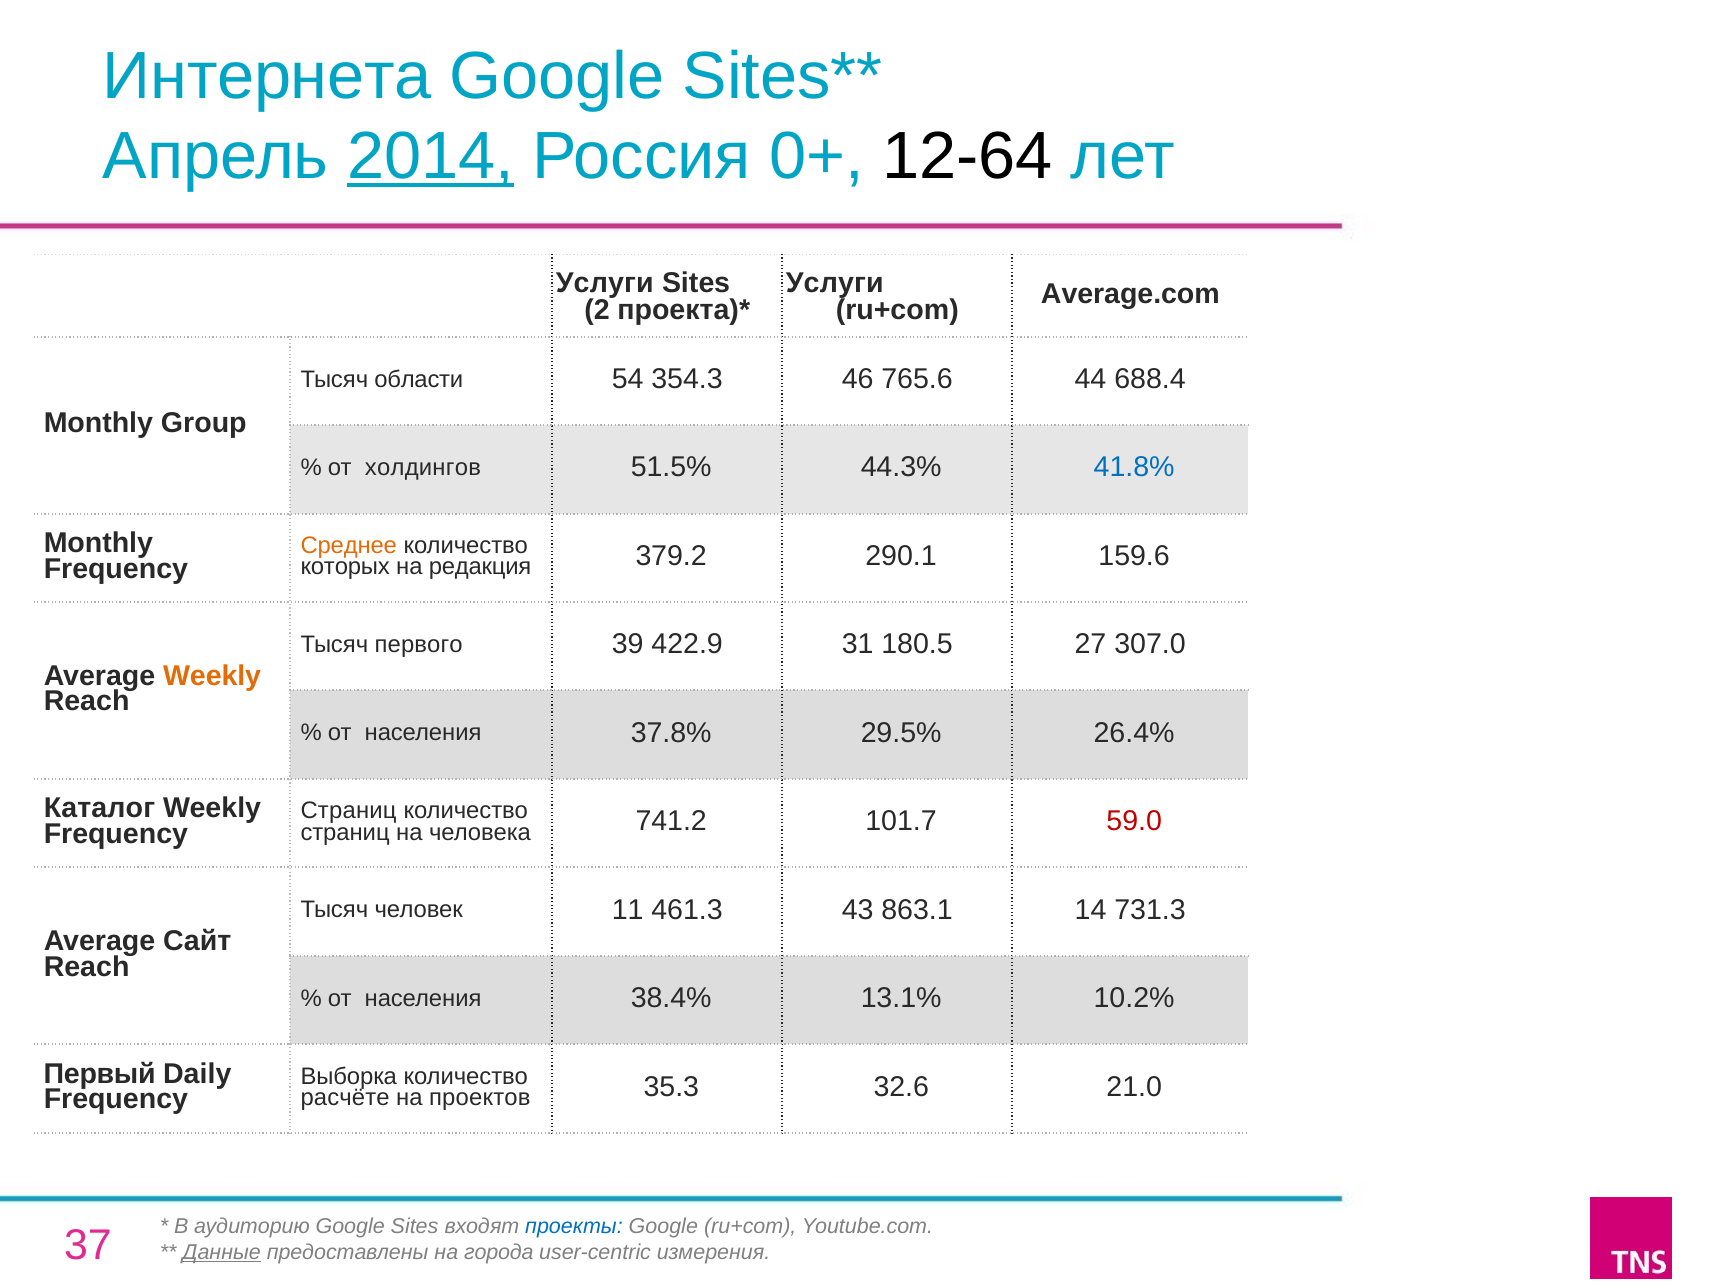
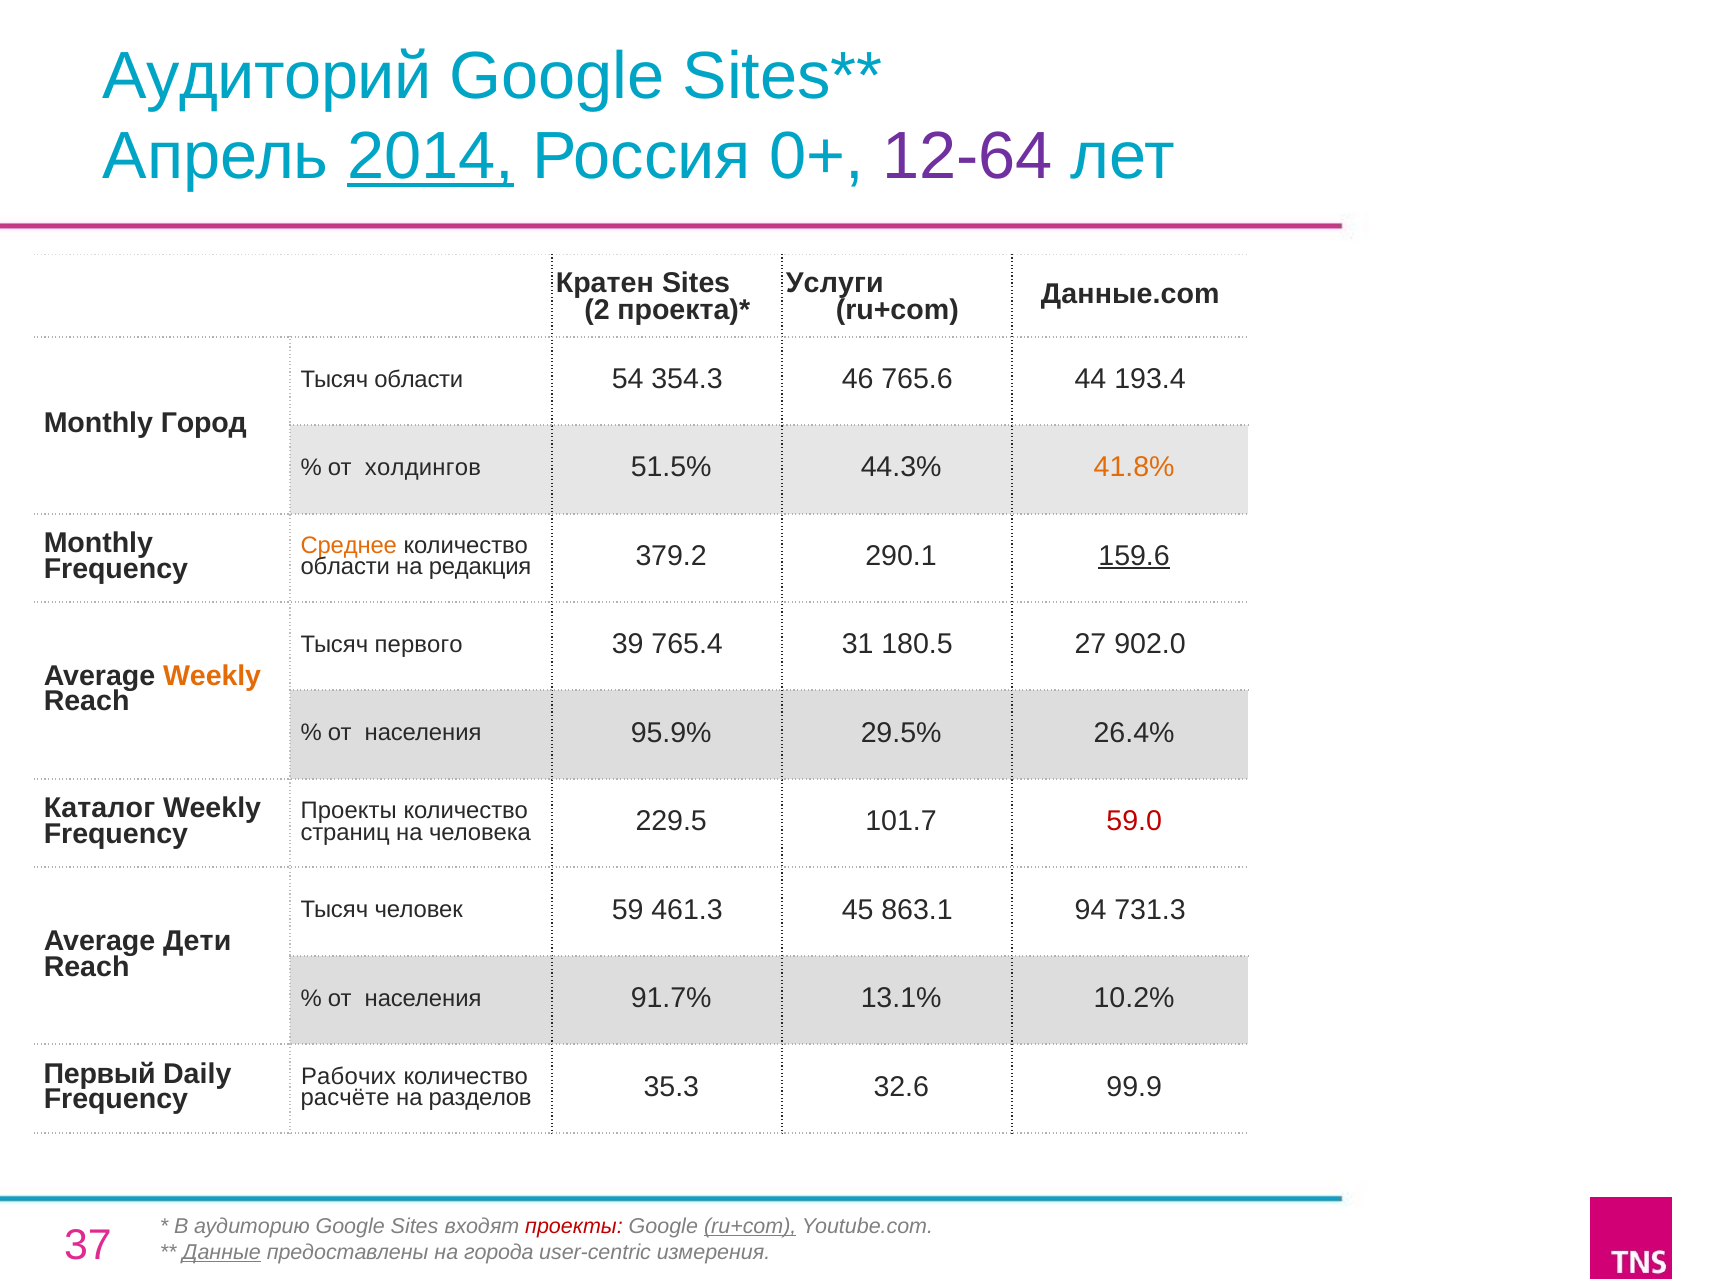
Интернета: Интернета -> Аудиторий
12-64 colour: black -> purple
Услуги at (605, 283): Услуги -> Кратен
Average.com: Average.com -> Данные.com
688.4: 688.4 -> 193.4
Group: Group -> Город
41.8% colour: blue -> orange
которых at (345, 567): которых -> области
159.6 underline: none -> present
422.9: 422.9 -> 765.4
307.0: 307.0 -> 902.0
37.8%: 37.8% -> 95.9%
Страниц at (349, 811): Страниц -> Проекты
741.2: 741.2 -> 229.5
11: 11 -> 59
43: 43 -> 45
14: 14 -> 94
Сайт: Сайт -> Дети
38.4%: 38.4% -> 91.7%
Выборка: Выборка -> Рабочих
проектов: проектов -> разделов
21.0: 21.0 -> 99.9
проекты at (574, 1226) colour: blue -> red
ru+com at (750, 1226) underline: none -> present
